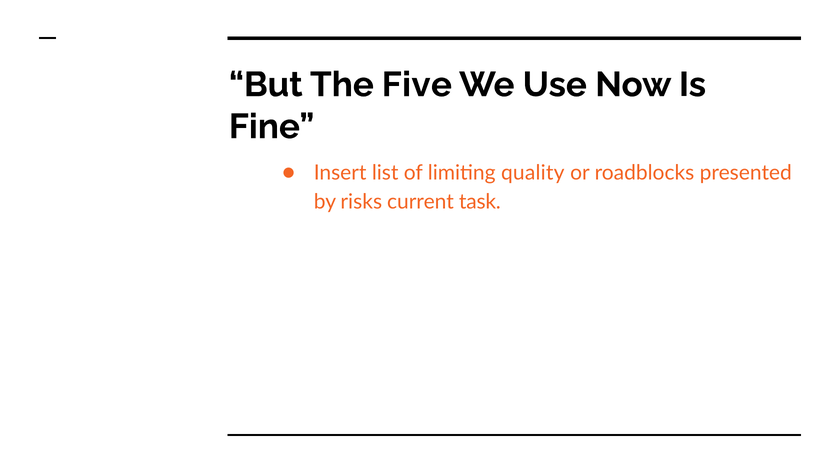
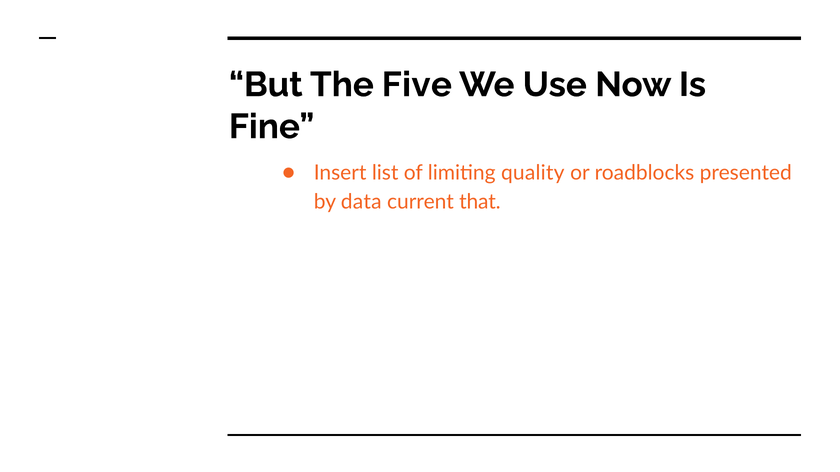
risks: risks -> data
task: task -> that
